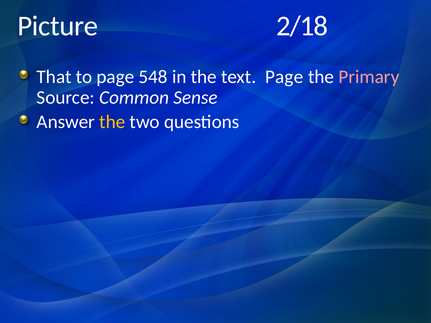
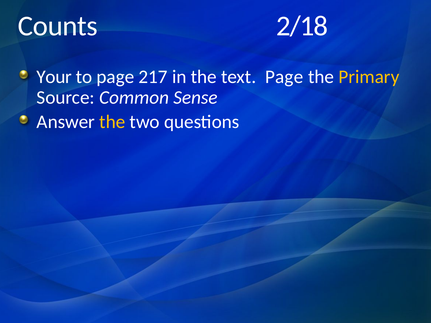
Picture: Picture -> Counts
That: That -> Your
548: 548 -> 217
Primary colour: pink -> yellow
